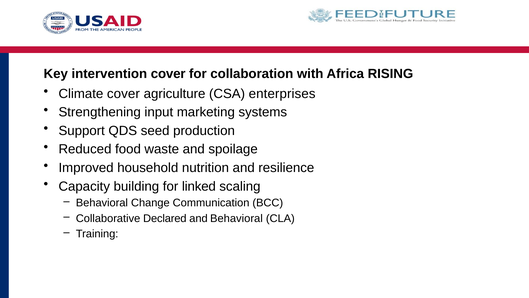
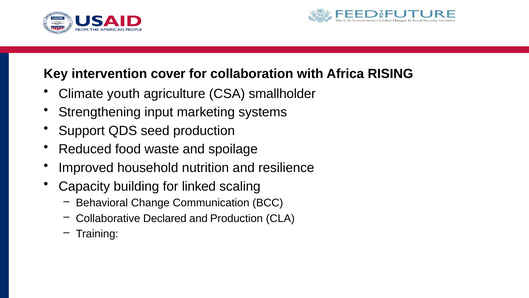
Climate cover: cover -> youth
enterprises: enterprises -> smallholder
and Behavioral: Behavioral -> Production
